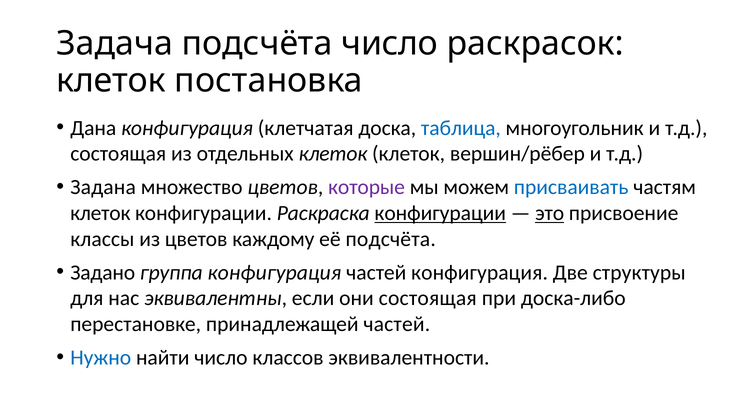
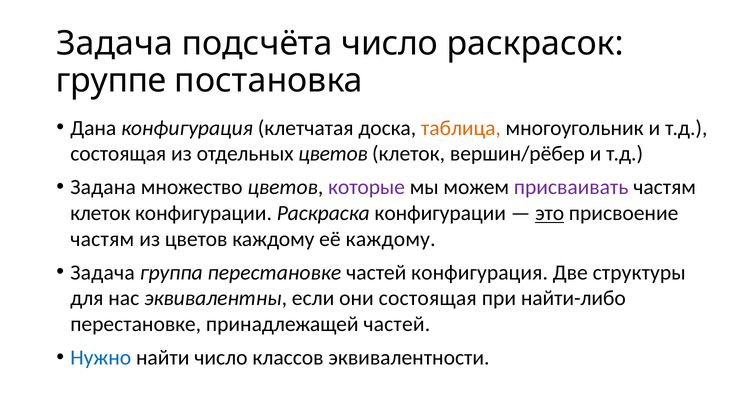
клеток at (111, 81): клеток -> группе
таблица colour: blue -> orange
отдельных клеток: клеток -> цветов
присваивать colour: blue -> purple
конфигурации at (440, 213) underline: present -> none
классы at (102, 239): классы -> частям
её подсчёта: подсчёта -> каждому
Задано at (103, 273): Задано -> Задача
группа конфигурация: конфигурация -> перестановке
доска-либо: доска-либо -> найти-либо
